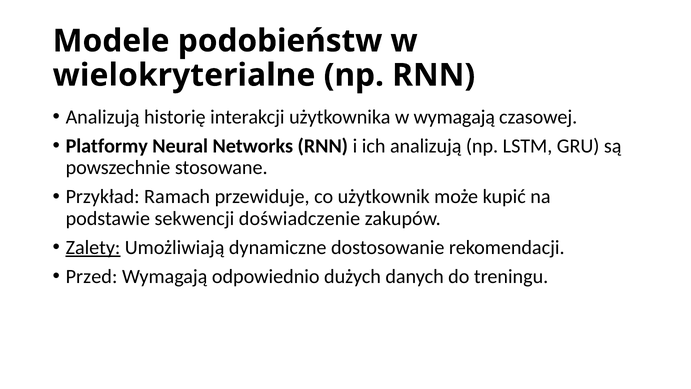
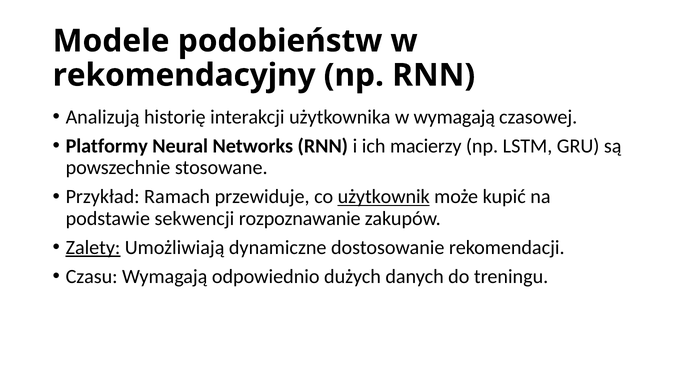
wielokryterialne: wielokryterialne -> rekomendacyjny
ich analizują: analizują -> macierzy
użytkownik underline: none -> present
doświadczenie: doświadczenie -> rozpoznawanie
Przed: Przed -> Czasu
